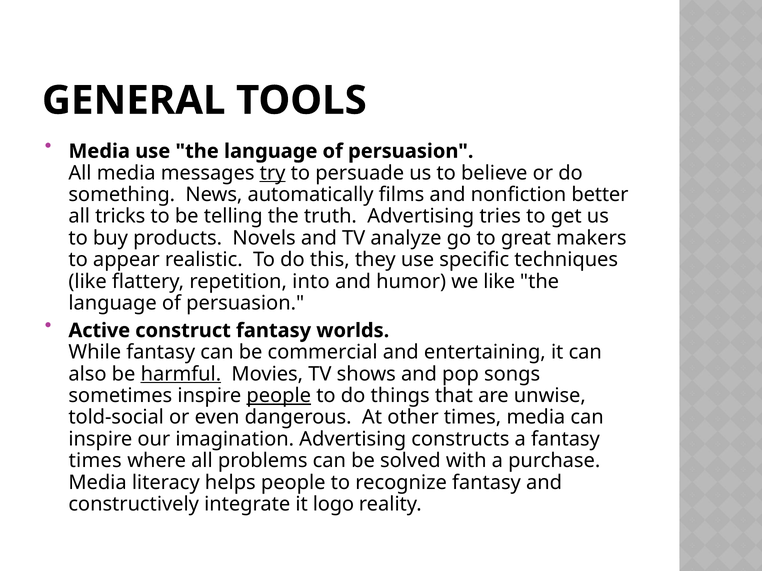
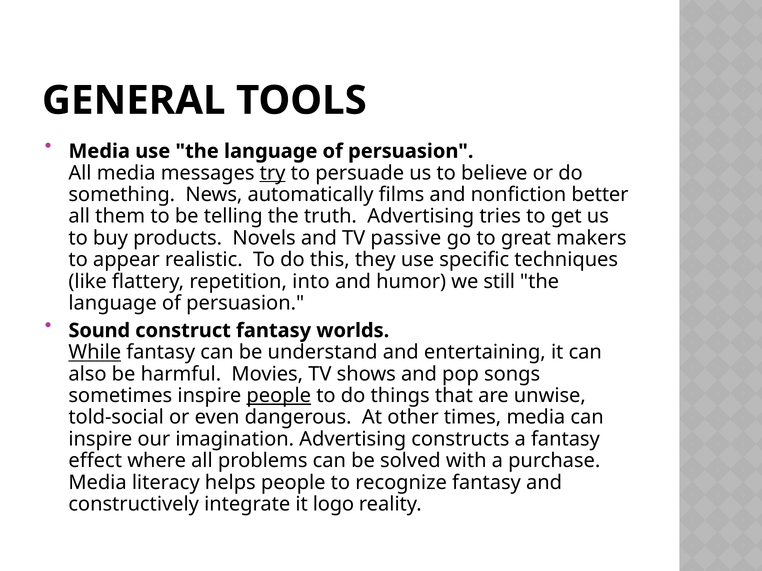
tricks: tricks -> them
analyze: analyze -> passive
we like: like -> still
Active: Active -> Sound
While underline: none -> present
commercial: commercial -> understand
harmful underline: present -> none
times at (95, 461): times -> effect
